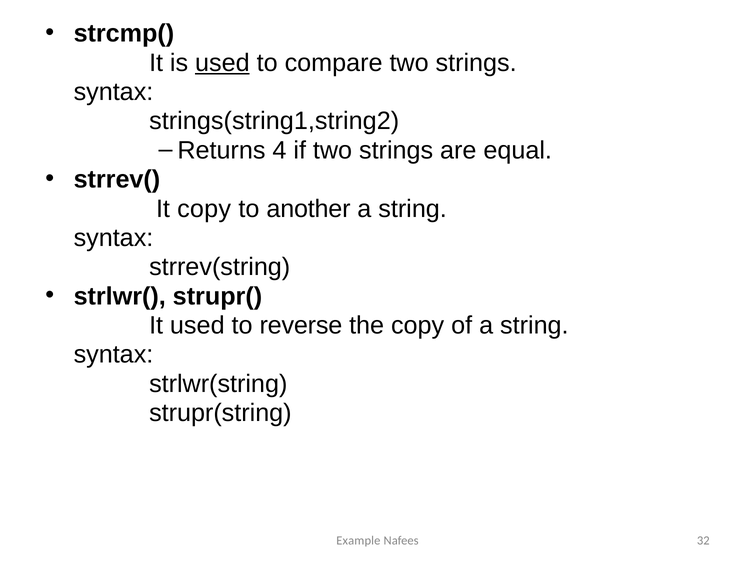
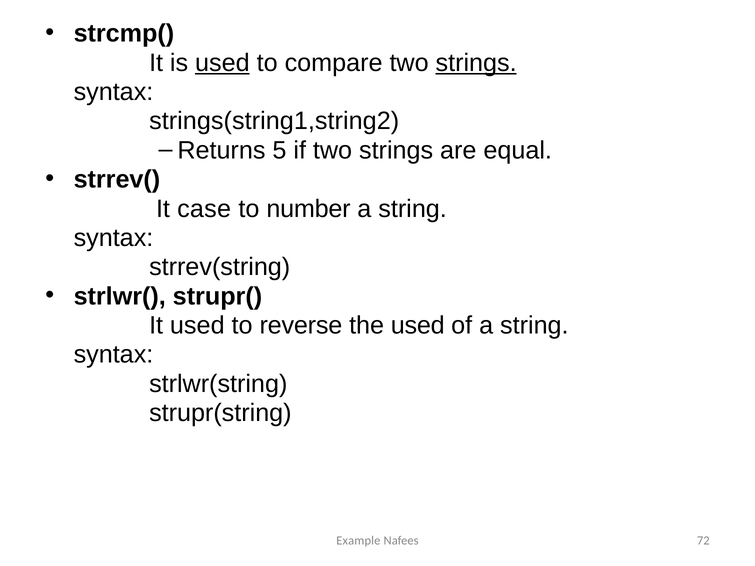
strings at (476, 63) underline: none -> present
4: 4 -> 5
It copy: copy -> case
another: another -> number
the copy: copy -> used
32: 32 -> 72
